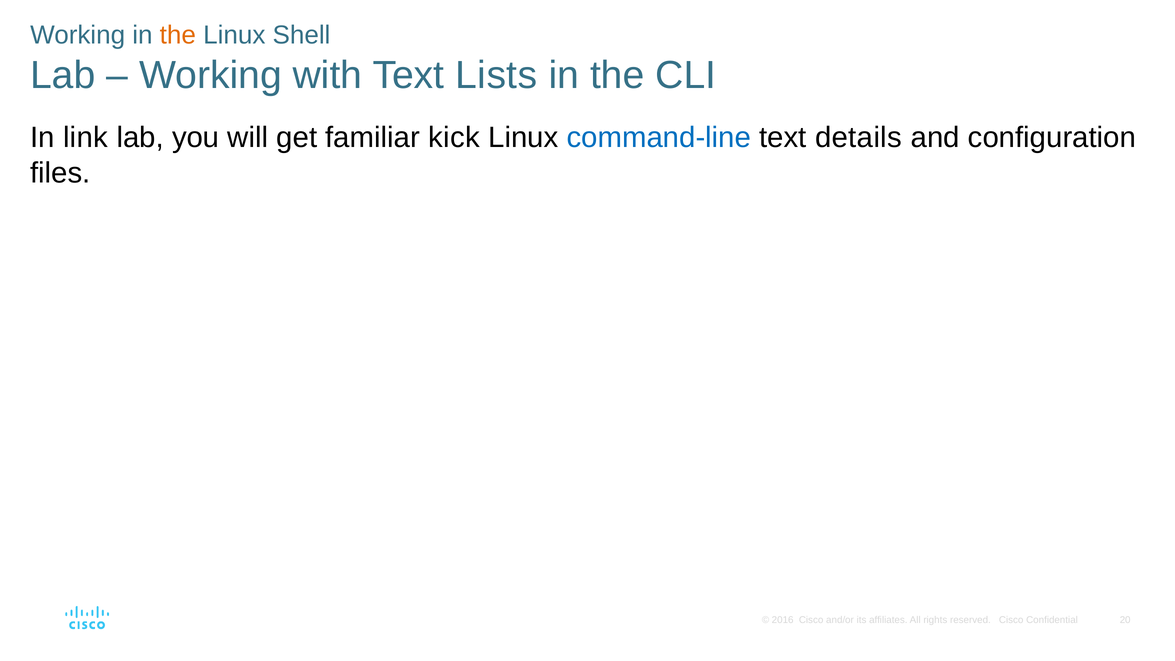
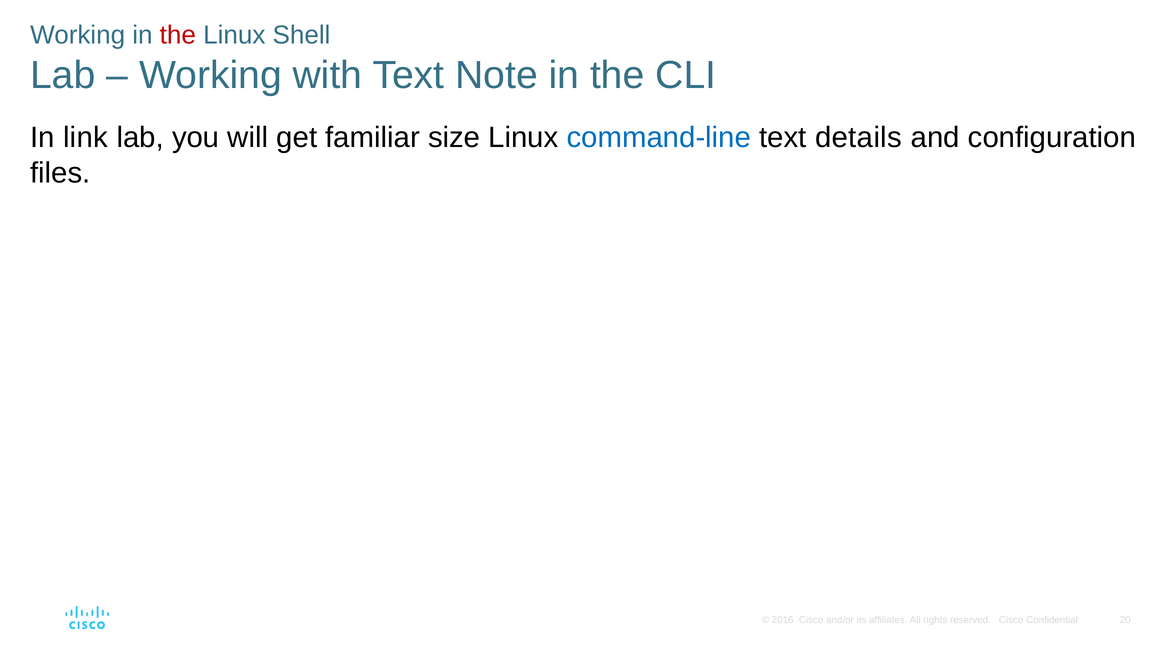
the at (178, 35) colour: orange -> red
Lists: Lists -> Note
kick: kick -> size
